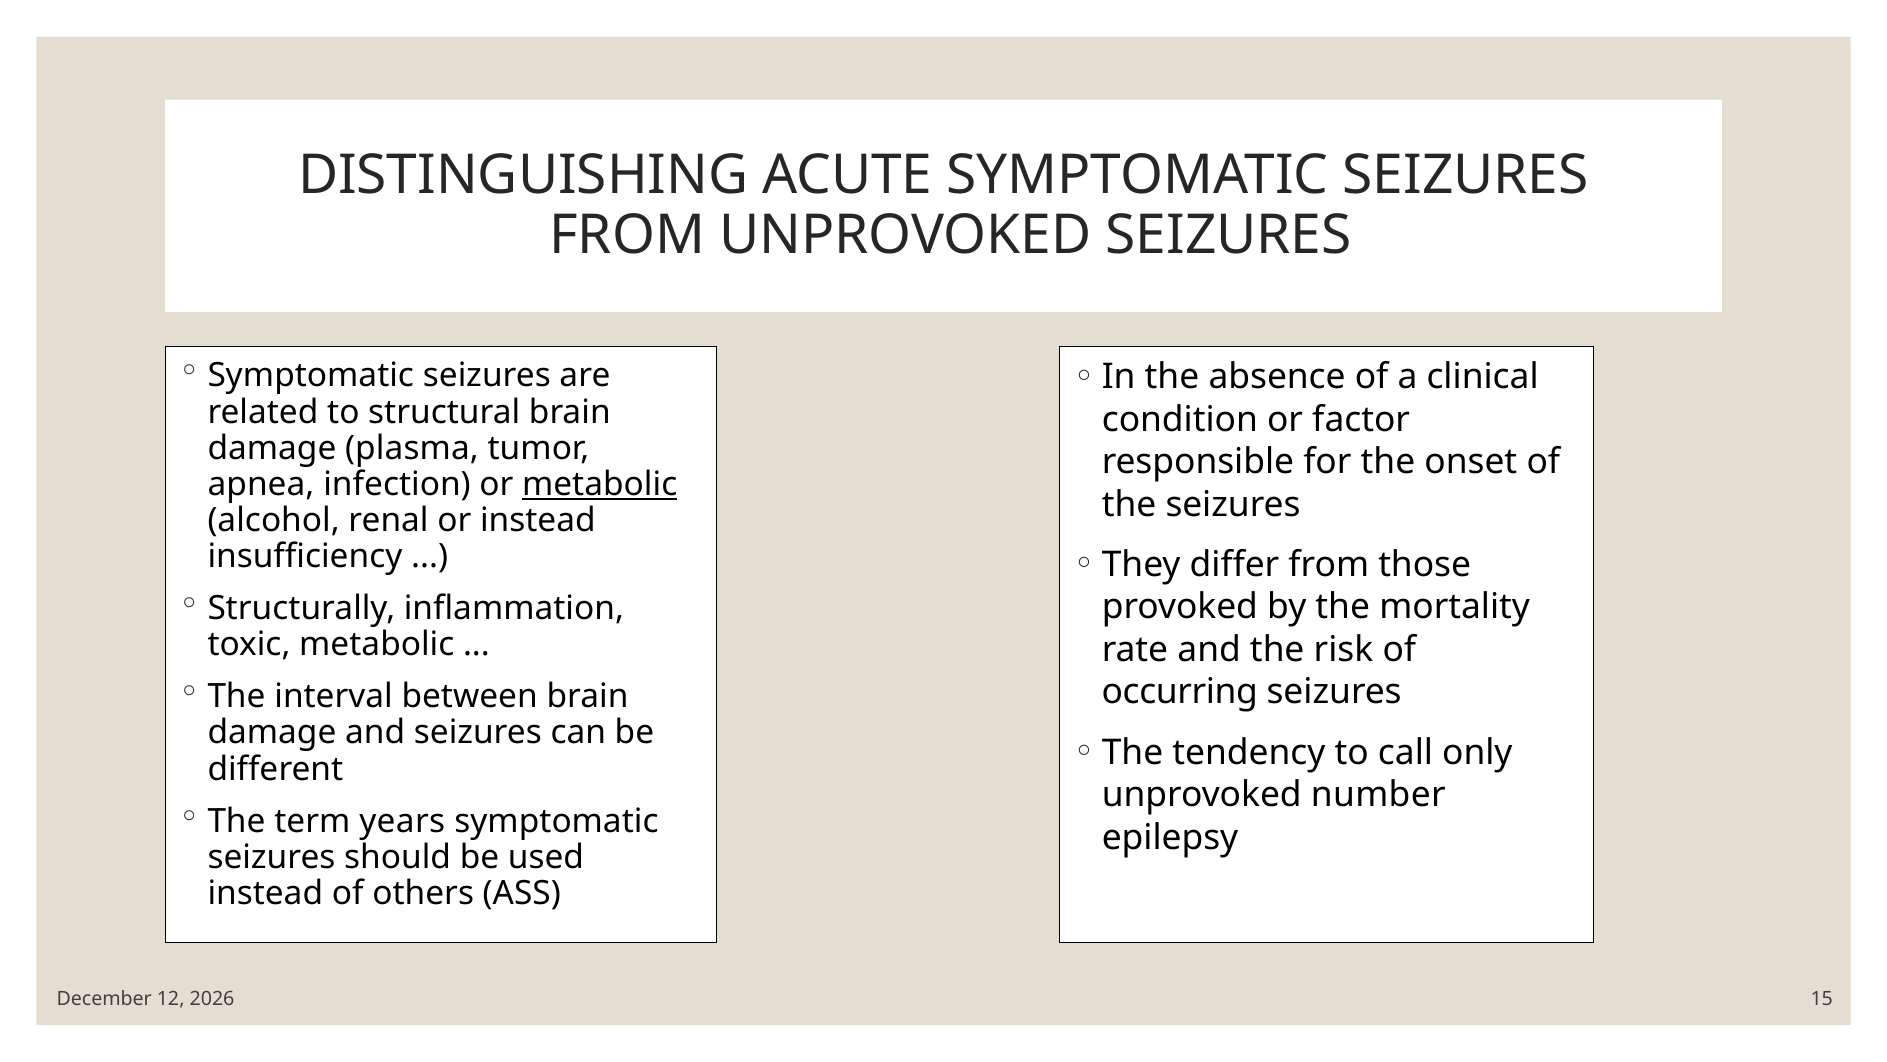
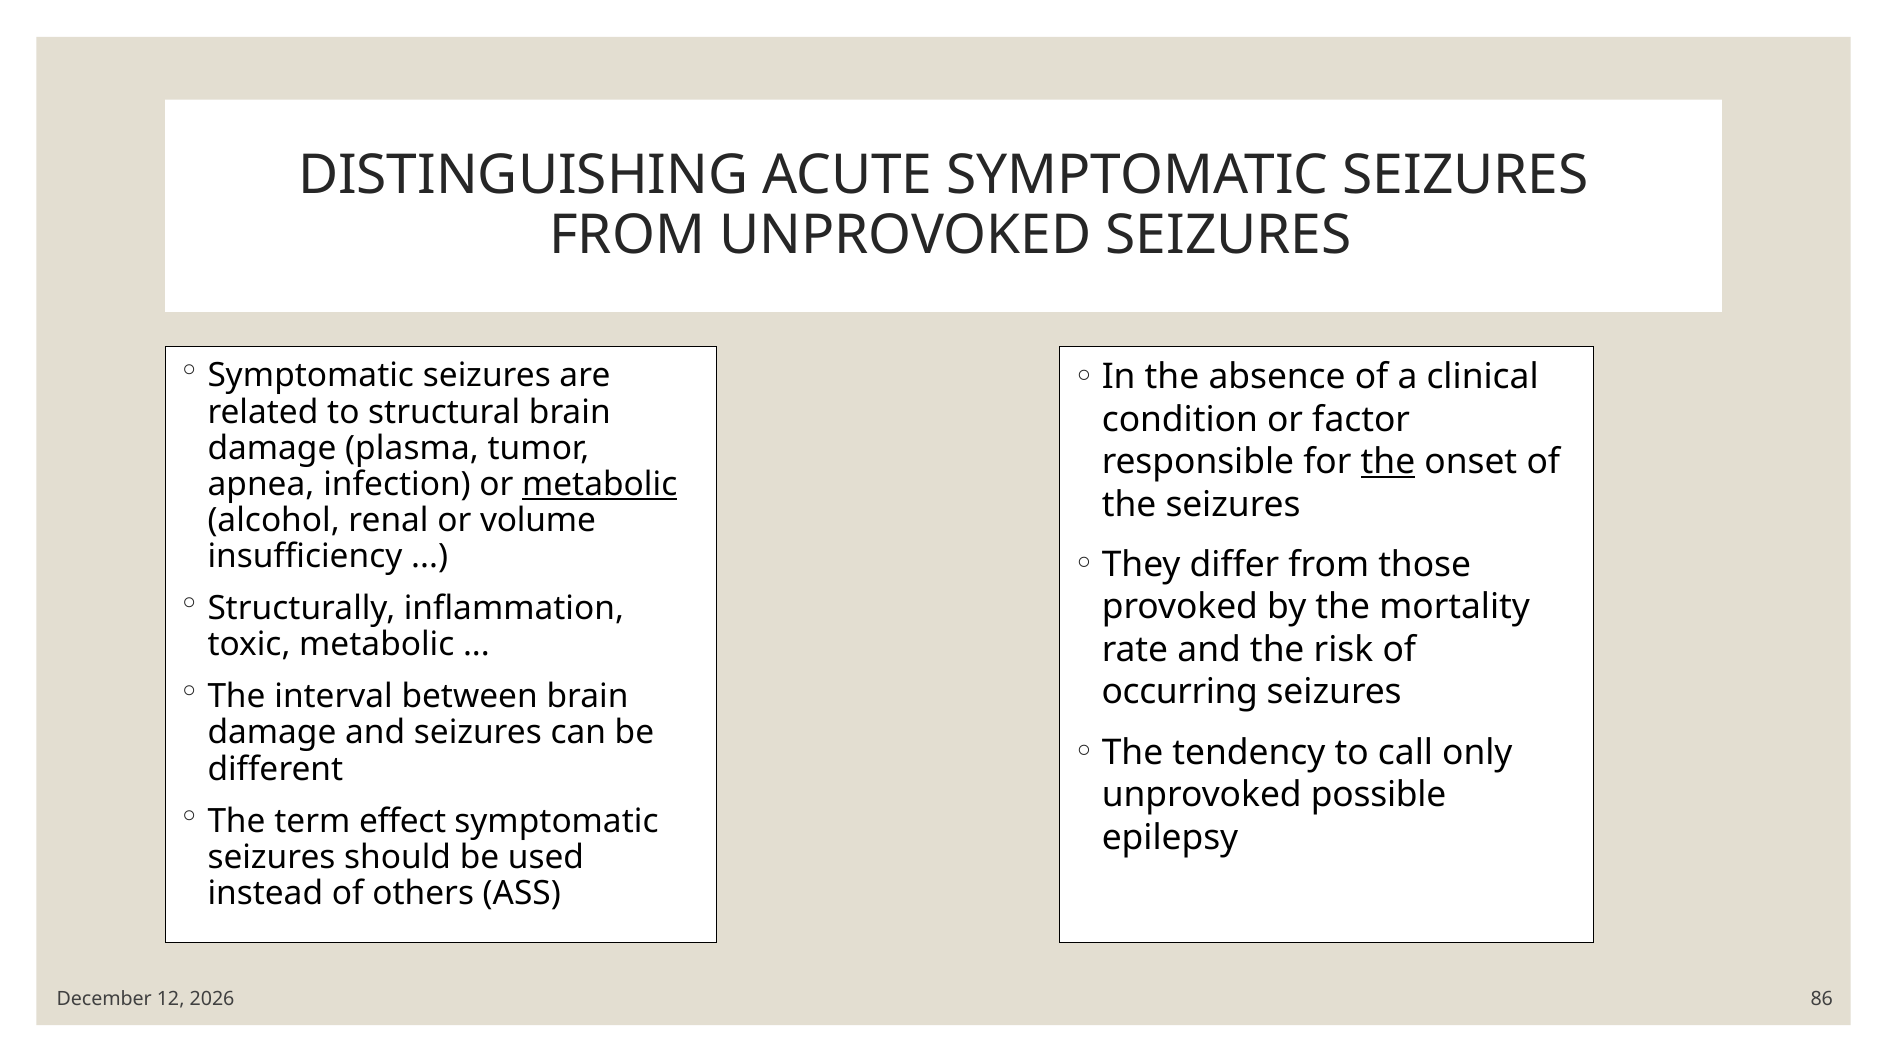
the at (1388, 462) underline: none -> present
or instead: instead -> volume
number: number -> possible
years: years -> effect
15: 15 -> 86
